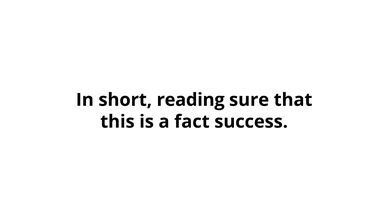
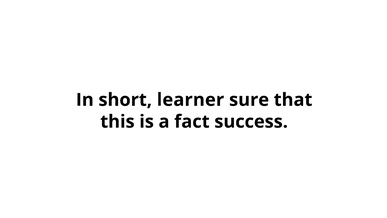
reading: reading -> learner
